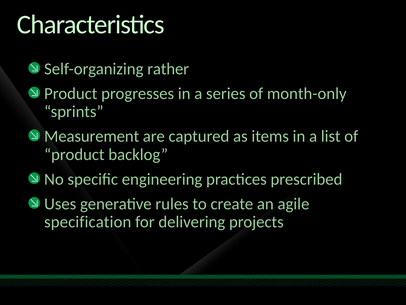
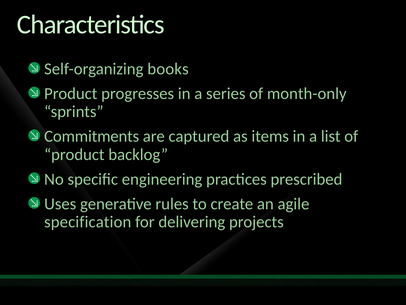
rather: rather -> books
Measurement: Measurement -> Commitments
